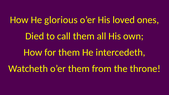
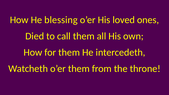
glorious: glorious -> blessing
